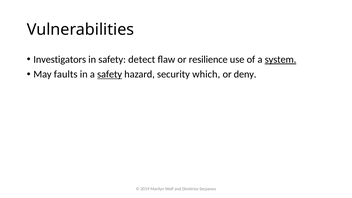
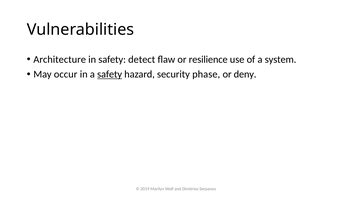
Investigators: Investigators -> Architecture
system underline: present -> none
faults: faults -> occur
which: which -> phase
